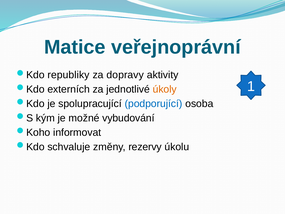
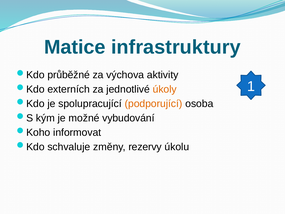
veřejnoprávní: veřejnoprávní -> infrastruktury
republiky: republiky -> průběžné
dopravy: dopravy -> výchova
podporující colour: blue -> orange
